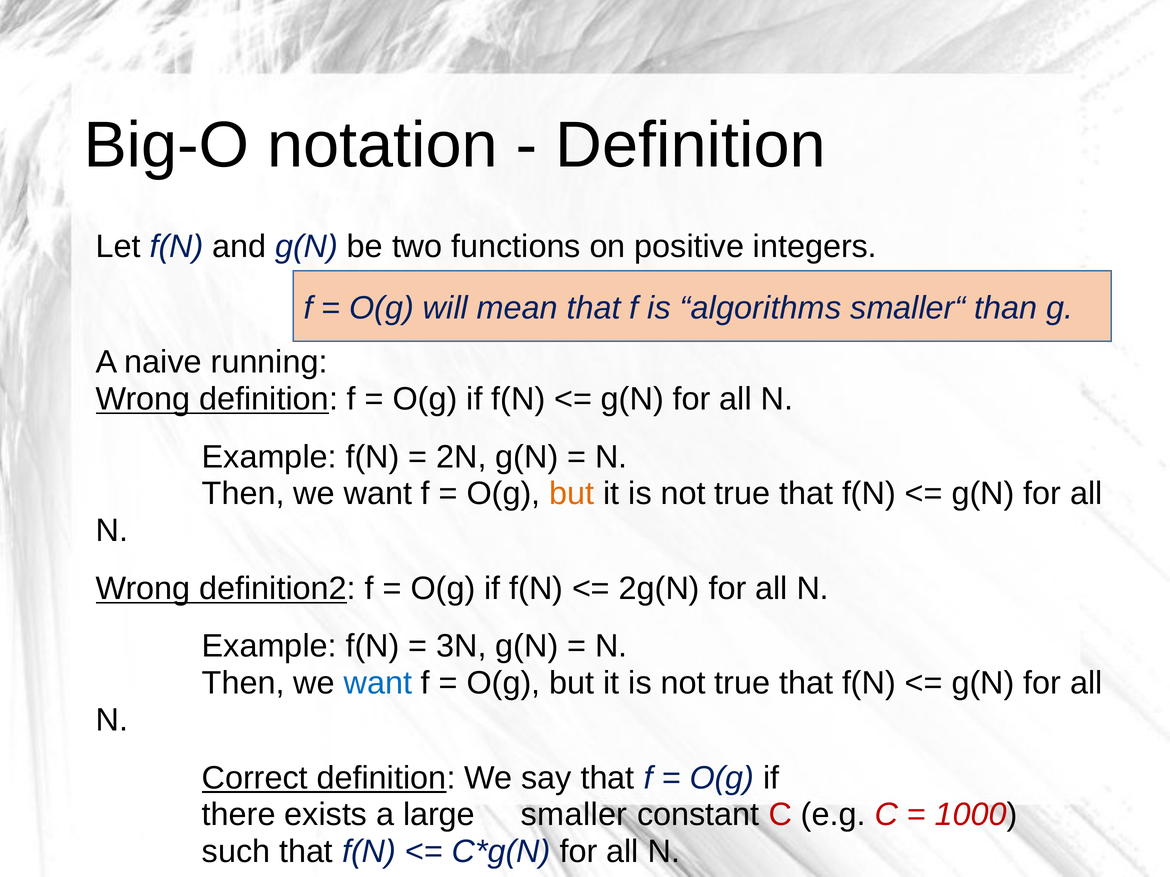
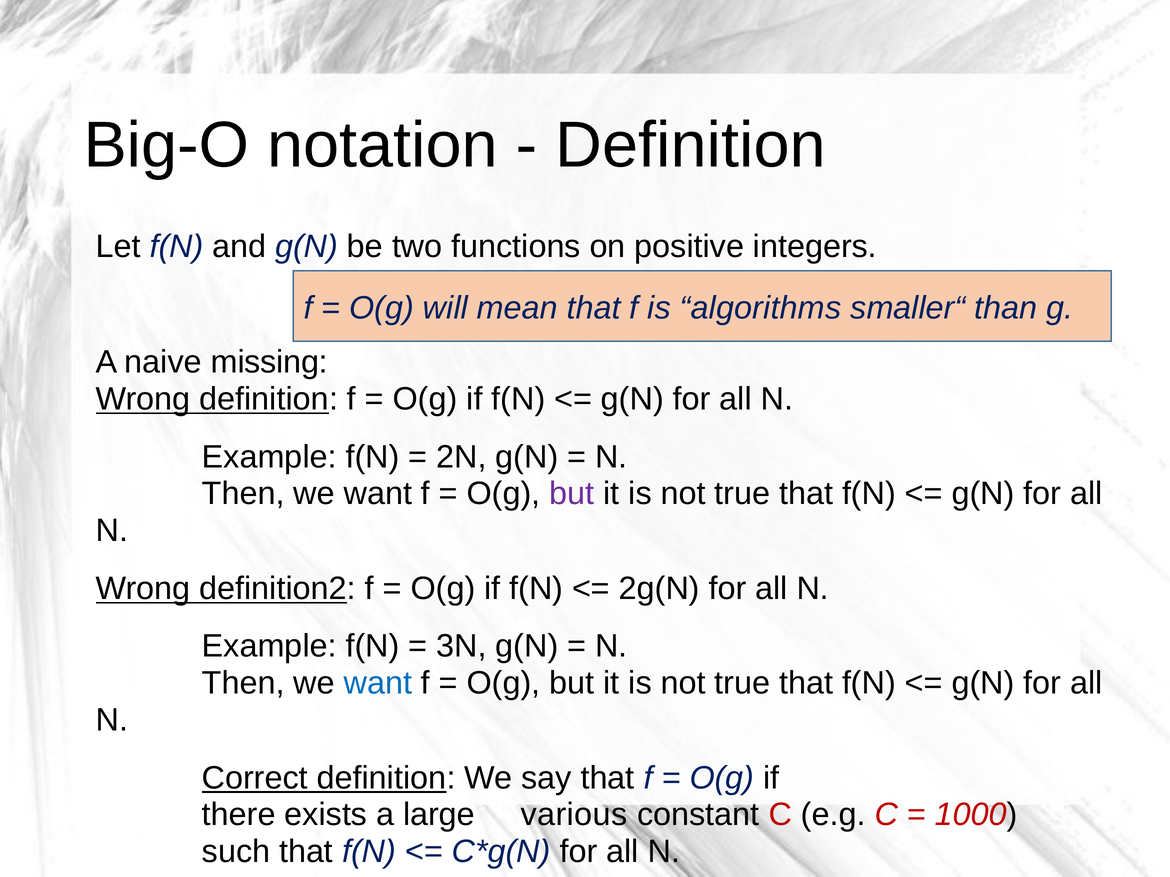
running: running -> missing
but at (572, 494) colour: orange -> purple
smaller: smaller -> various
